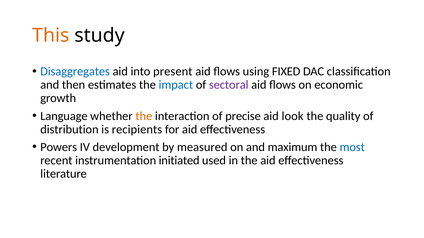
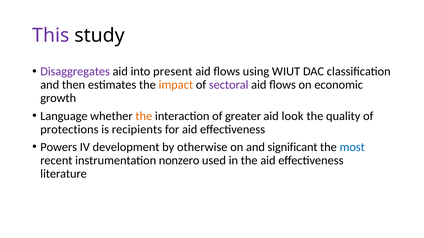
This colour: orange -> purple
Disaggregates colour: blue -> purple
FIXED: FIXED -> WIUT
impact colour: blue -> orange
precise: precise -> greater
distribution: distribution -> protections
measured: measured -> otherwise
maximum: maximum -> significant
initiated: initiated -> nonzero
